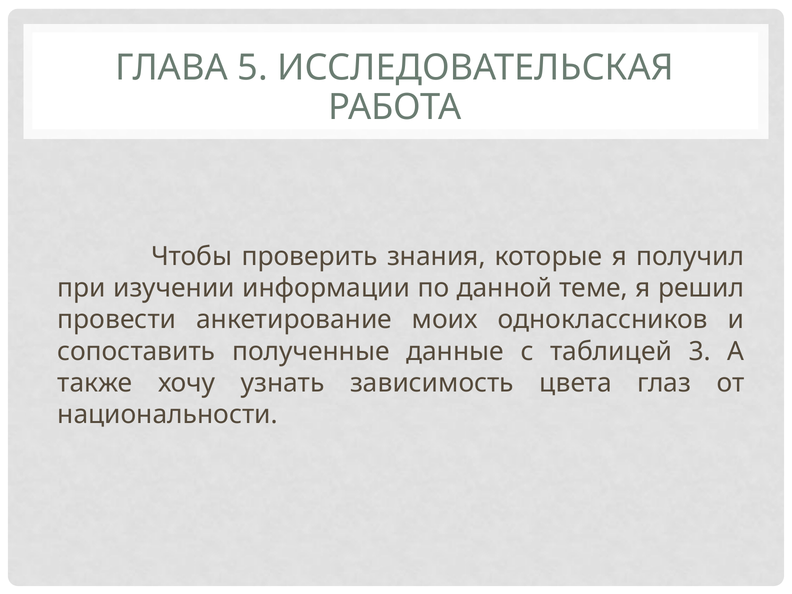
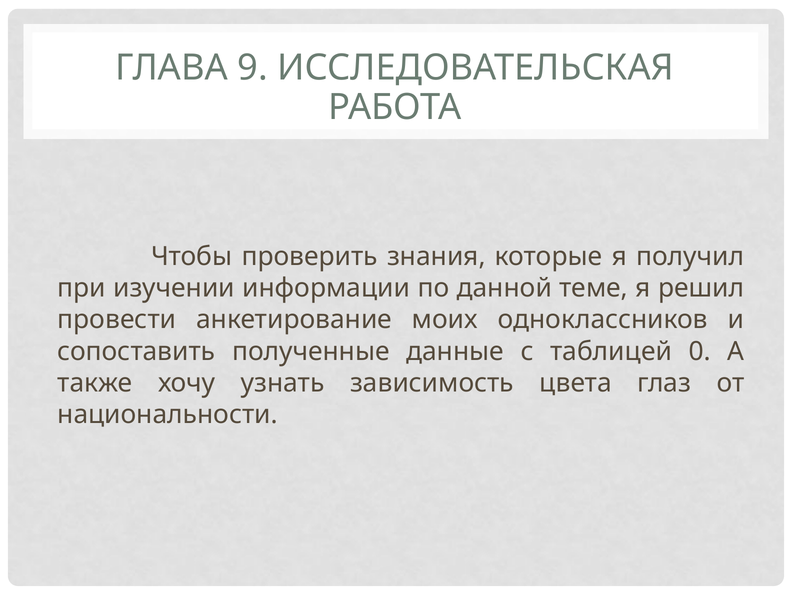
5: 5 -> 9
3: 3 -> 0
